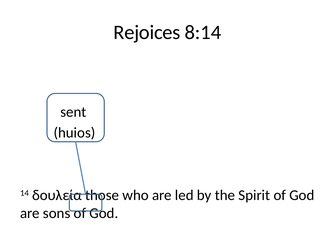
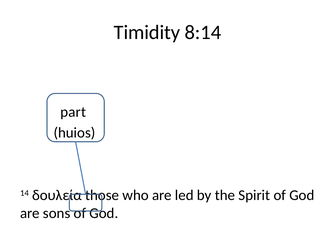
Rejoices: Rejoices -> Timidity
sent: sent -> part
